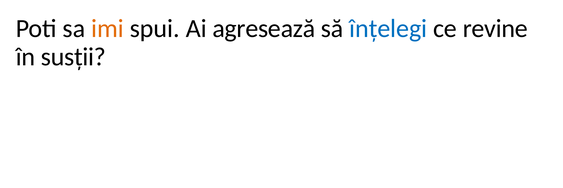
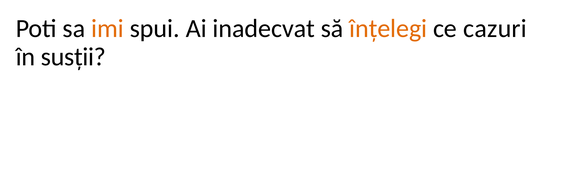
agresează: agresează -> inadecvat
înțelegi colour: blue -> orange
revine: revine -> cazuri
